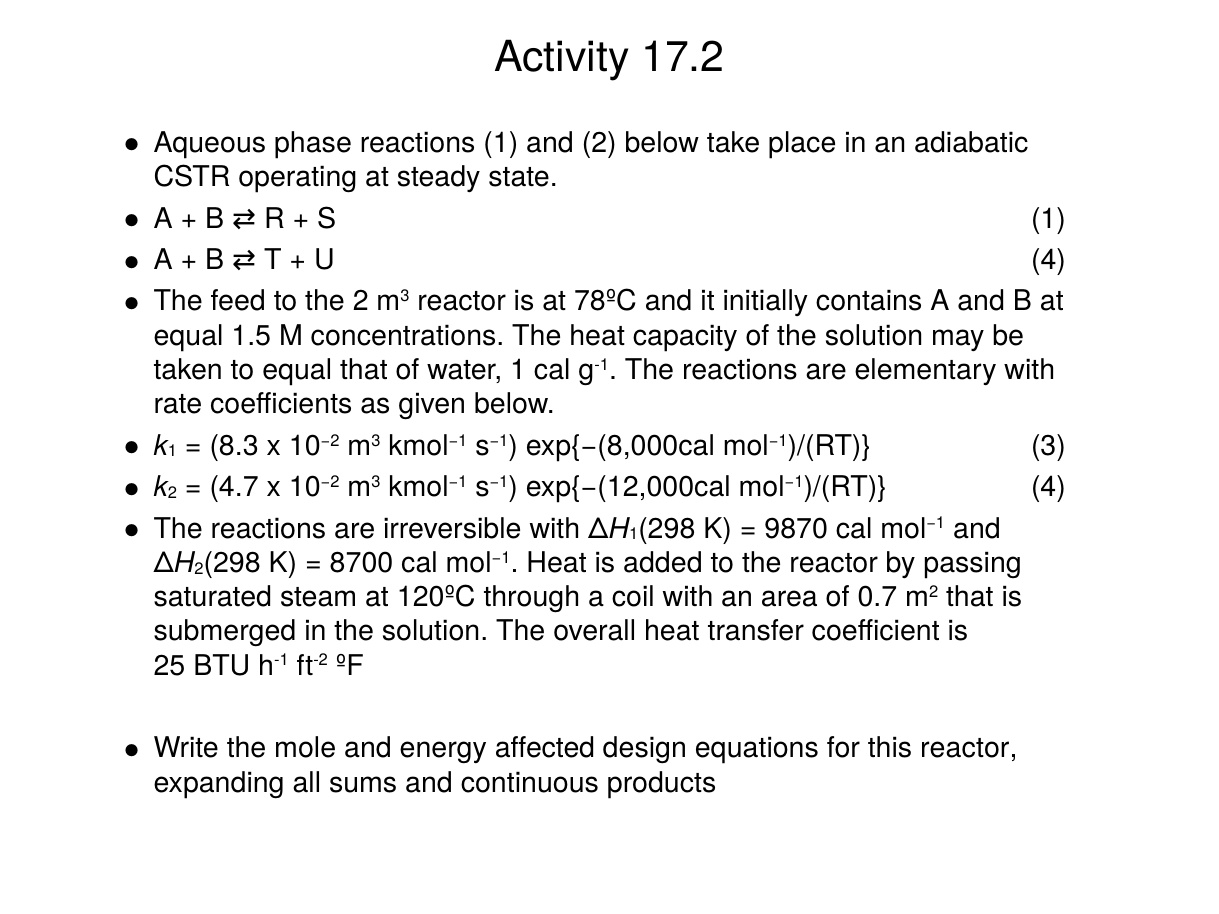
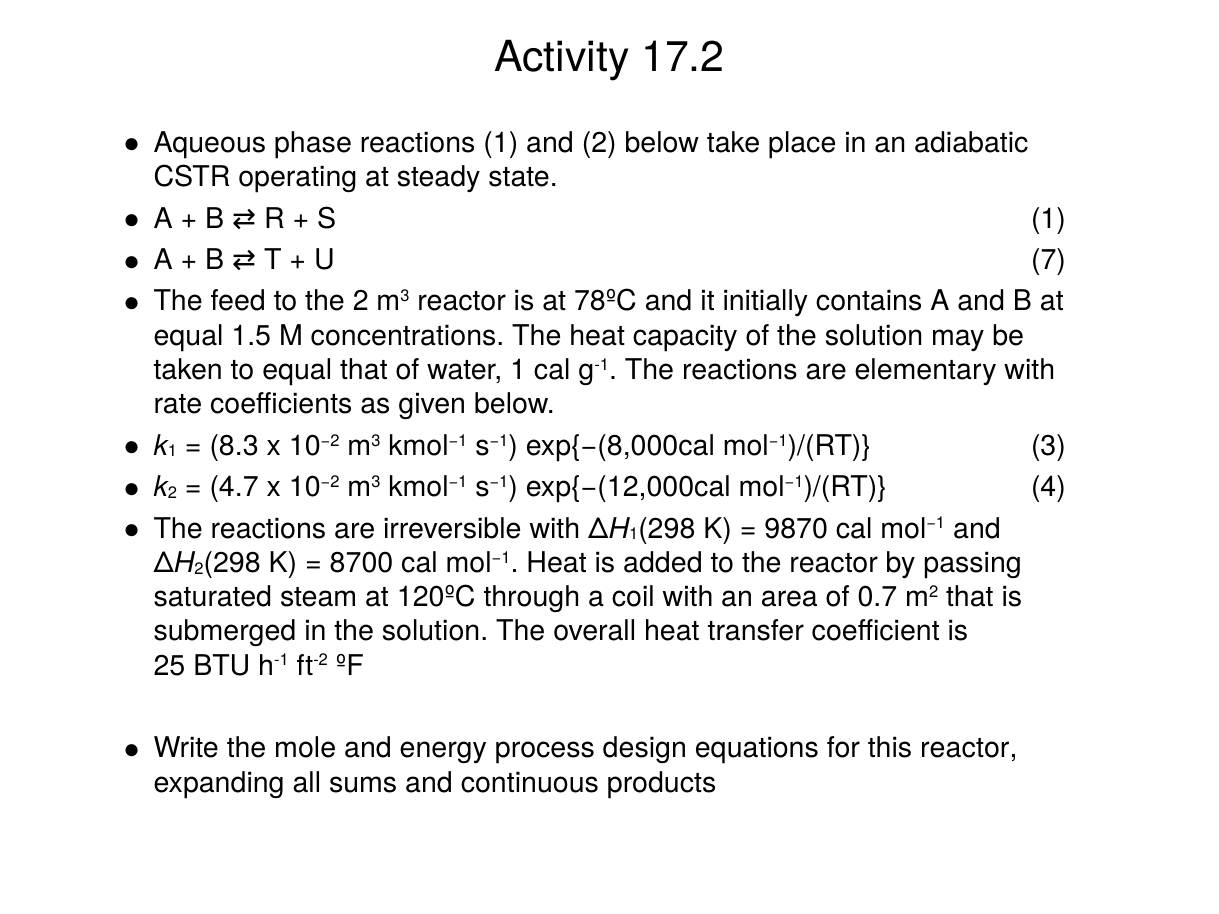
4 at (1048, 260): 4 -> 7
affected: affected -> process
